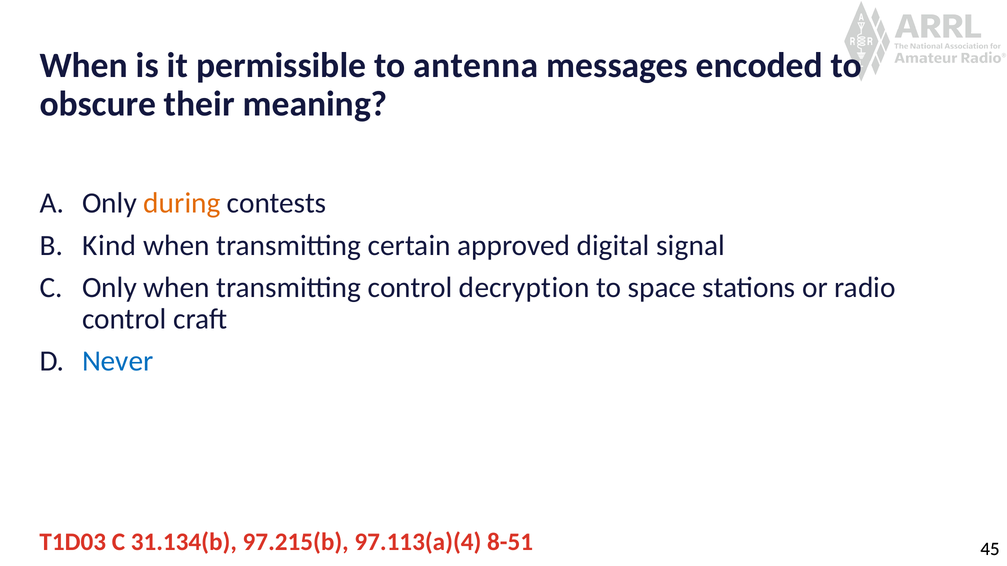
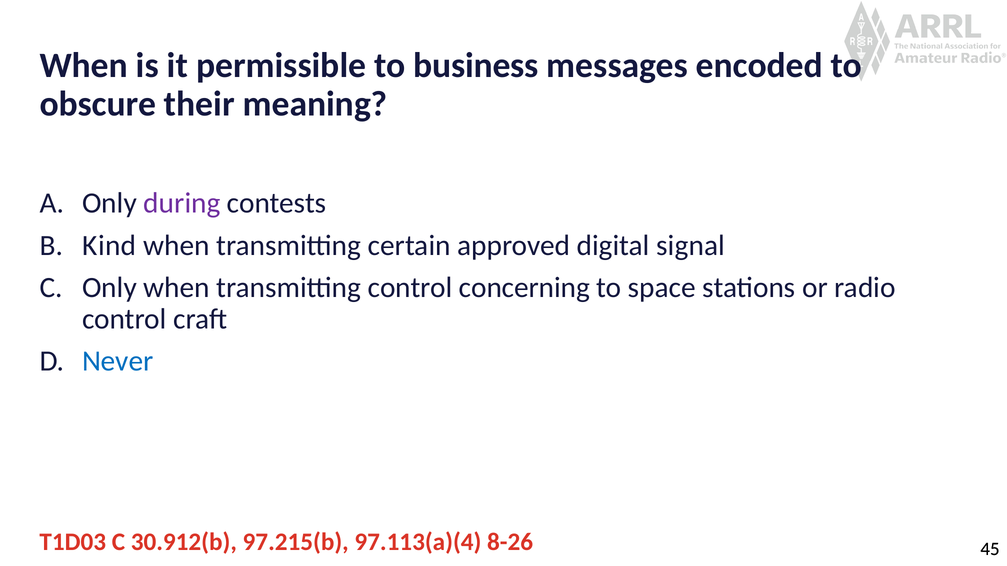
antenna: antenna -> business
during colour: orange -> purple
decryption: decryption -> concerning
31.134(b: 31.134(b -> 30.912(b
8-51: 8-51 -> 8-26
